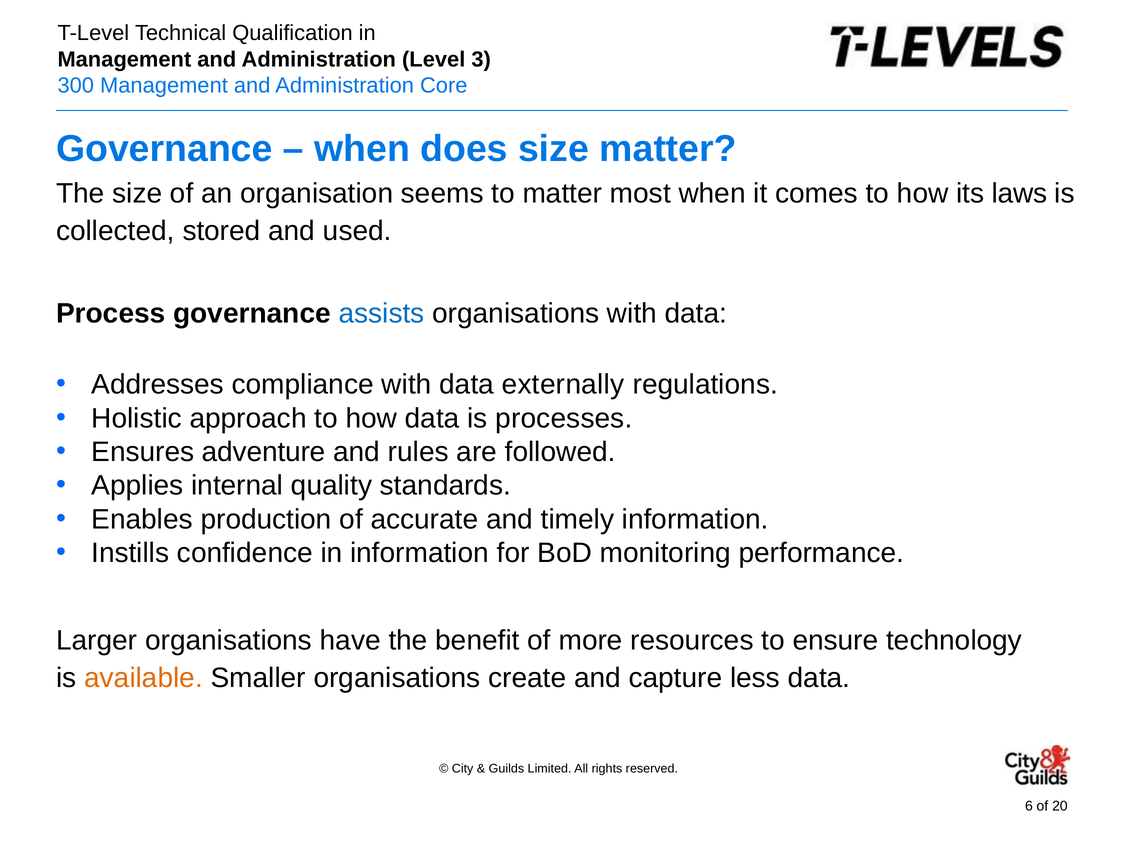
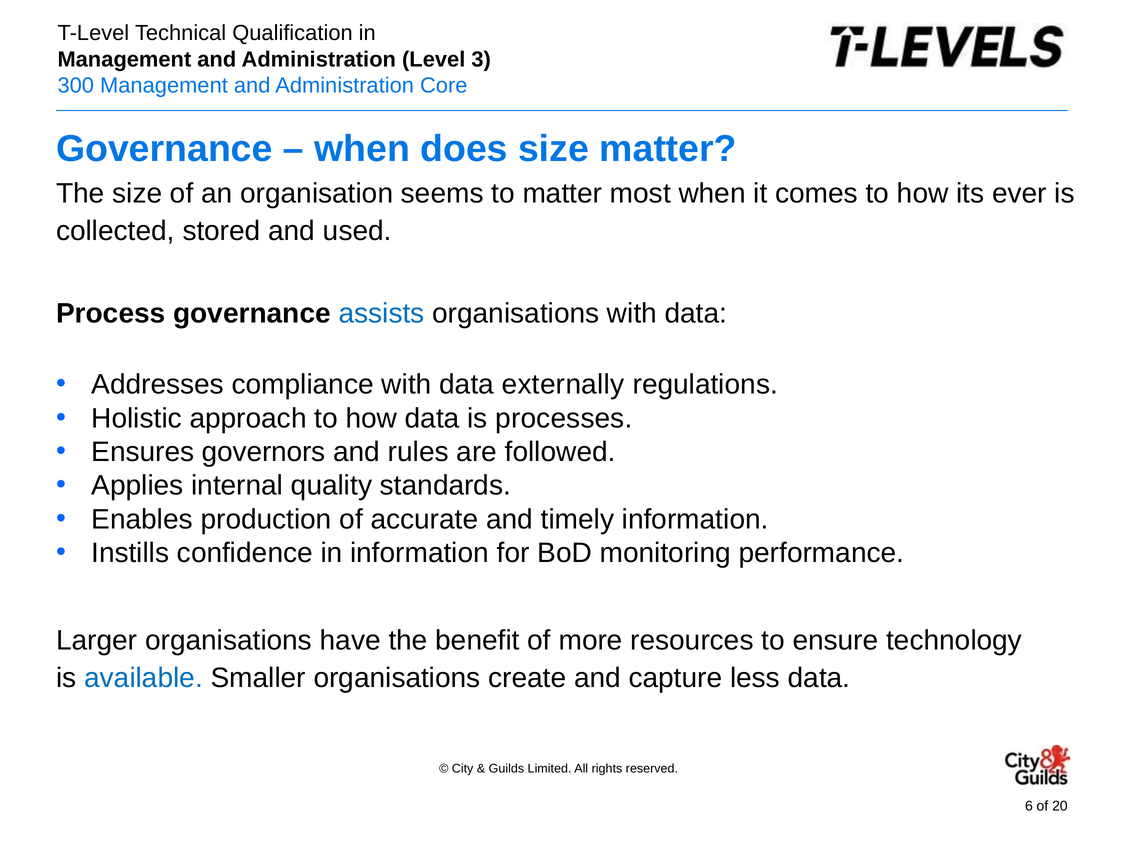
laws: laws -> ever
adventure: adventure -> governors
available colour: orange -> blue
